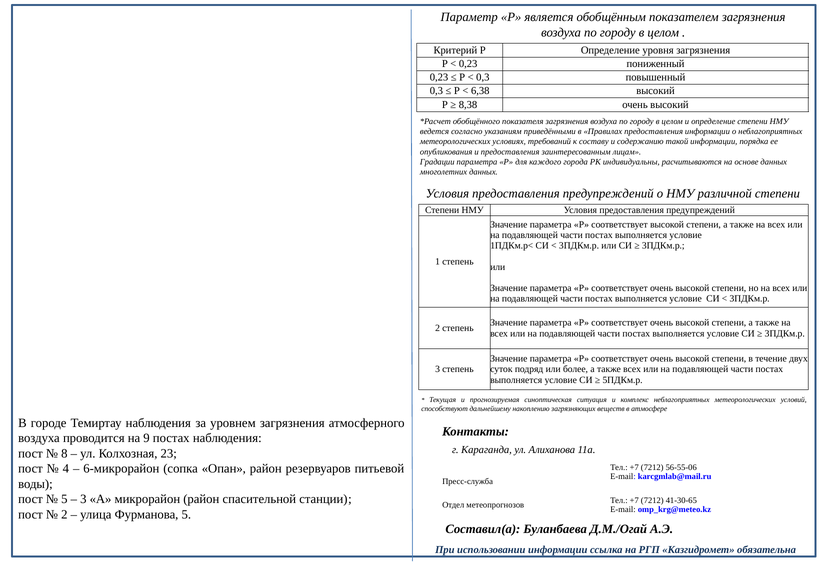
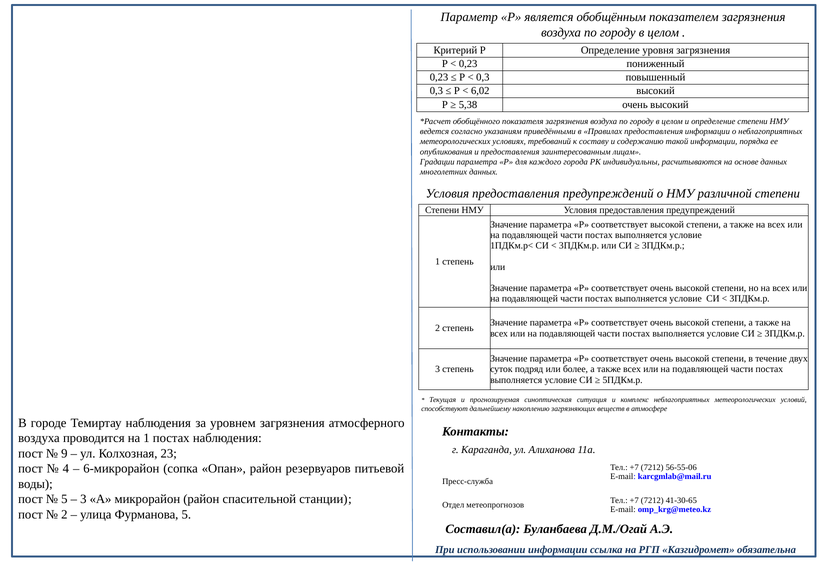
6,38: 6,38 -> 6,02
8,38: 8,38 -> 5,38
на 9: 9 -> 1
8: 8 -> 9
